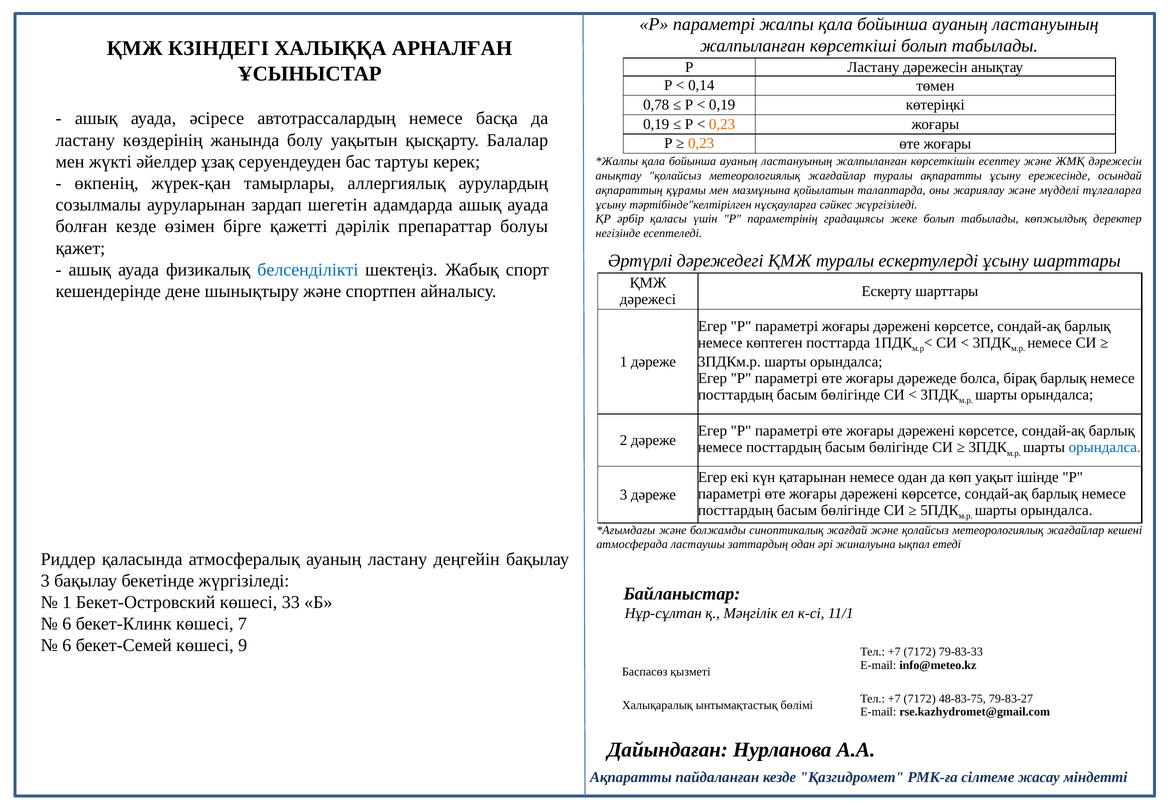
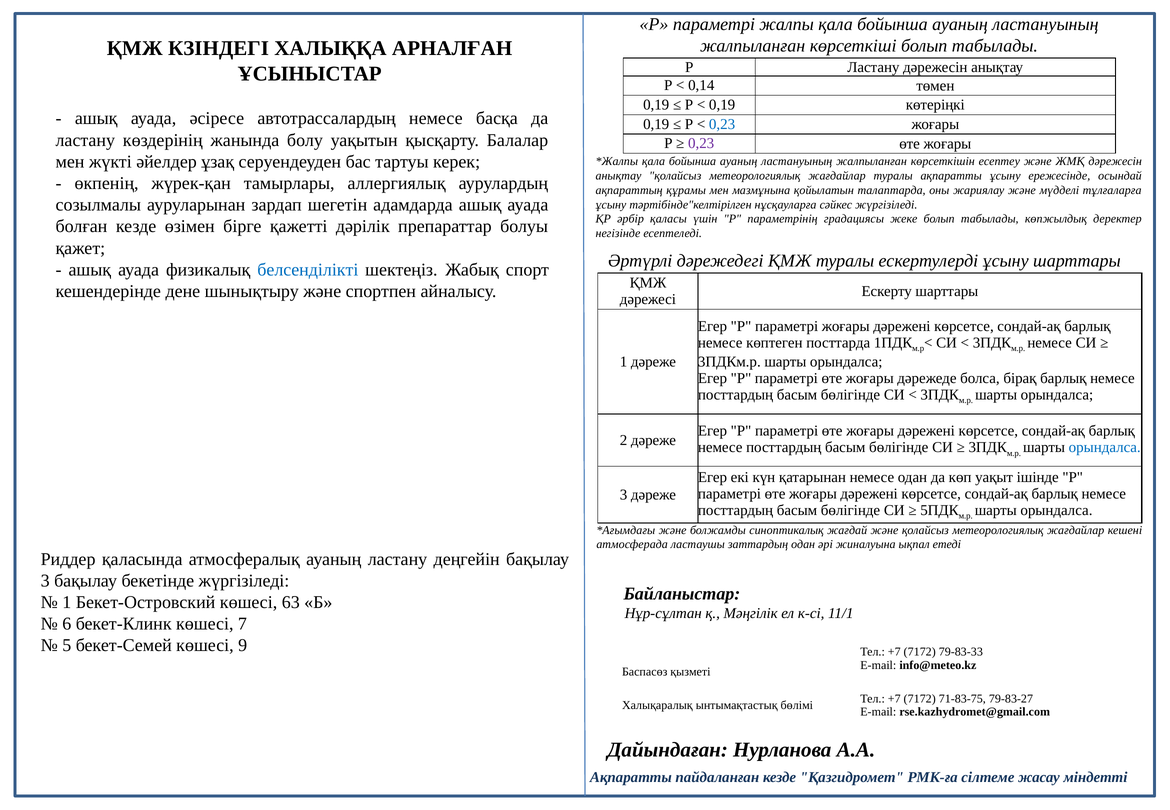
0,78 at (656, 105): 0,78 -> 0,19
0,23 at (722, 124) colour: orange -> blue
0,23 at (701, 143) colour: orange -> purple
33: 33 -> 63
6 at (67, 646): 6 -> 5
48-83-75: 48-83-75 -> 71-83-75
